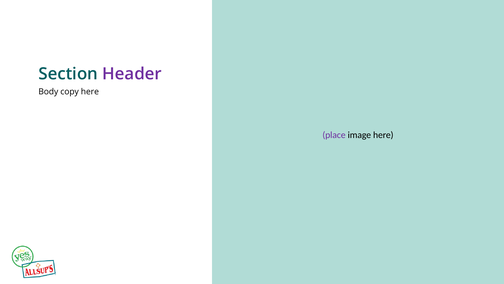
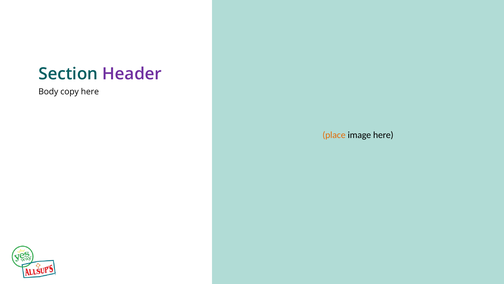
place colour: purple -> orange
